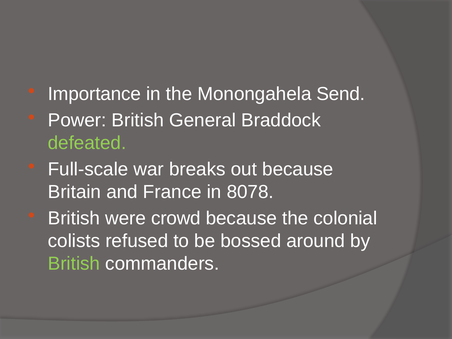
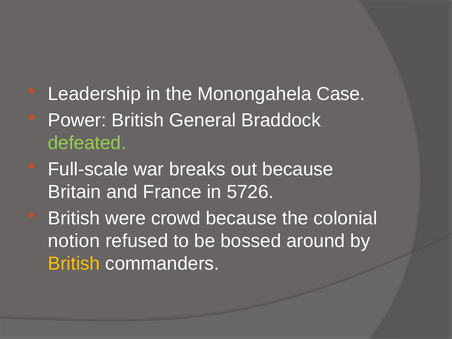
Importance: Importance -> Leadership
Send: Send -> Case
8078: 8078 -> 5726
colists: colists -> notion
British at (74, 263) colour: light green -> yellow
